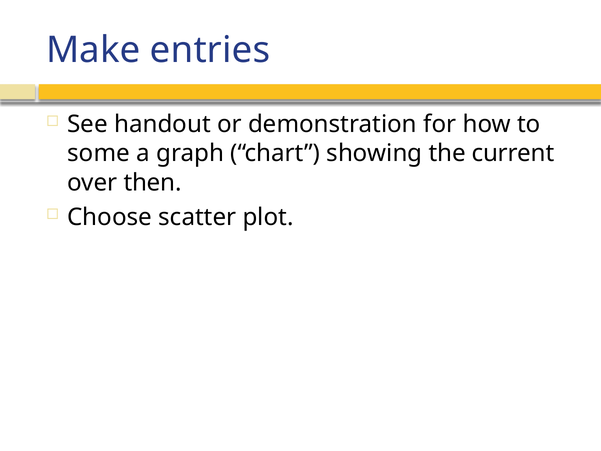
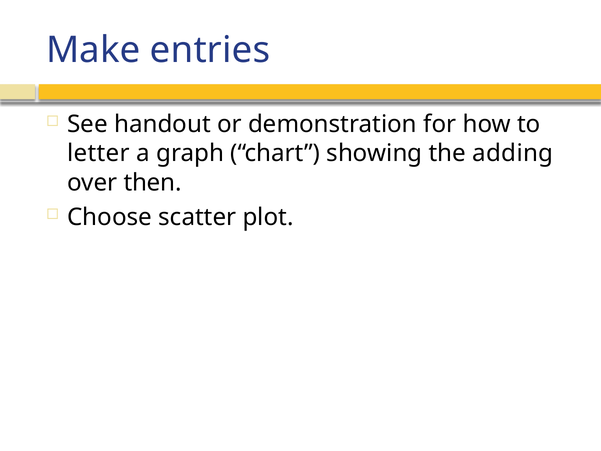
some: some -> letter
current: current -> adding
